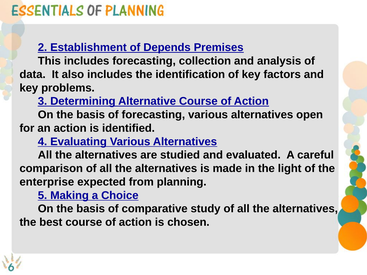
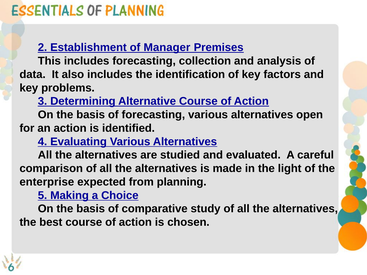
Depends: Depends -> Manager
